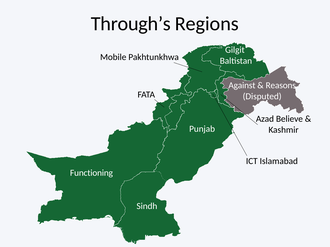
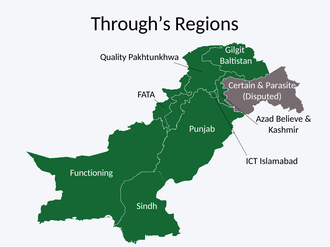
Mobile: Mobile -> Quality
Against: Against -> Certain
Reasons: Reasons -> Parasite
